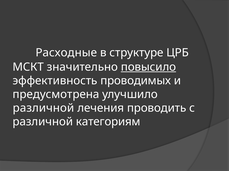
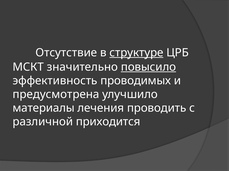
Расходные: Расходные -> Отсутствие
структуре underline: none -> present
различной at (43, 108): различной -> материалы
категориям: категориям -> приходится
